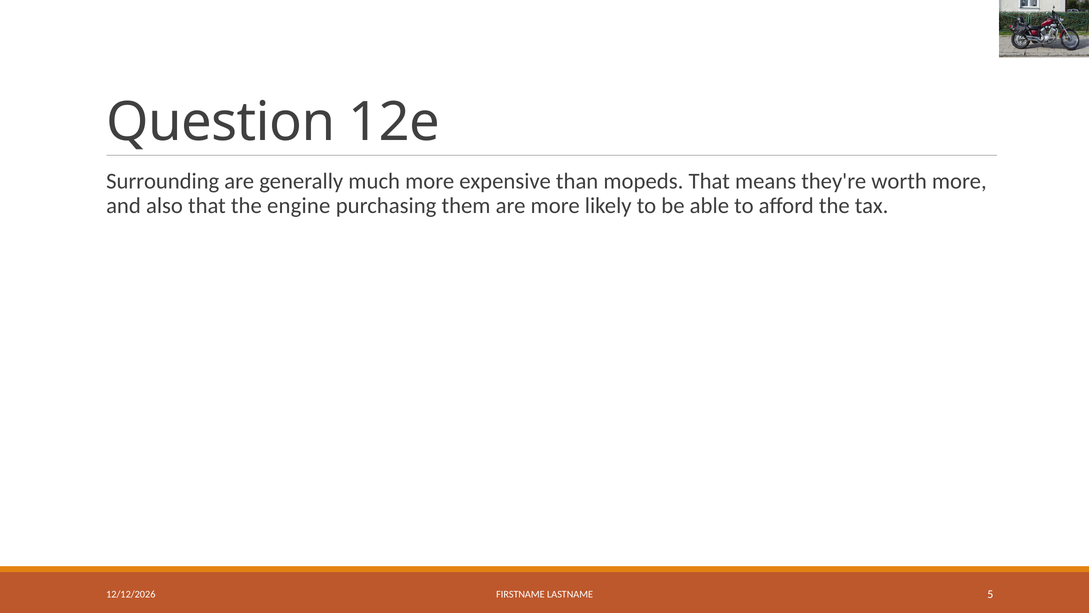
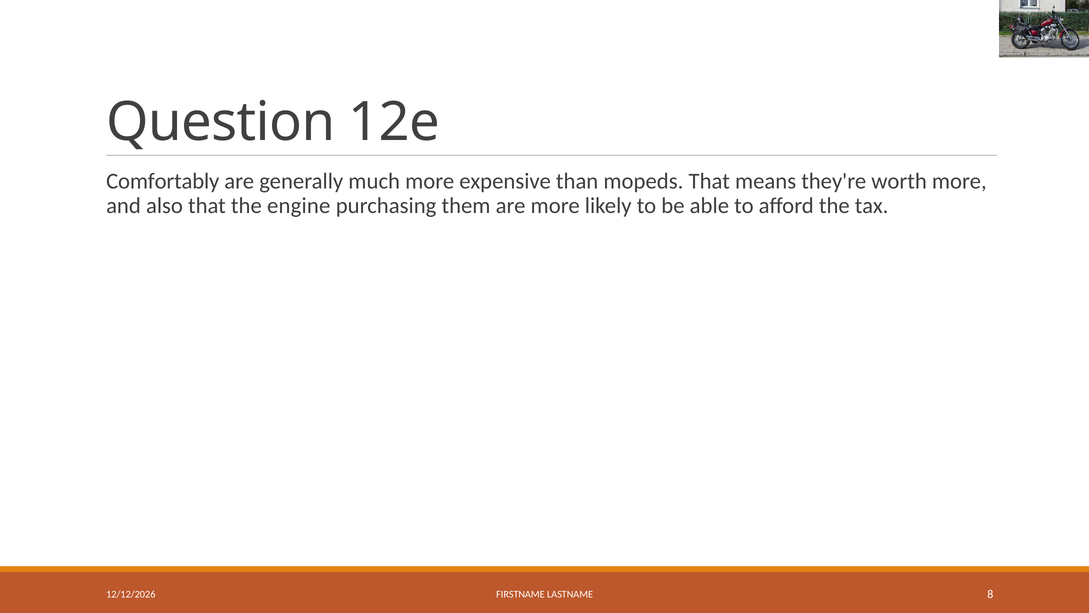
Surrounding: Surrounding -> Comfortably
5: 5 -> 8
